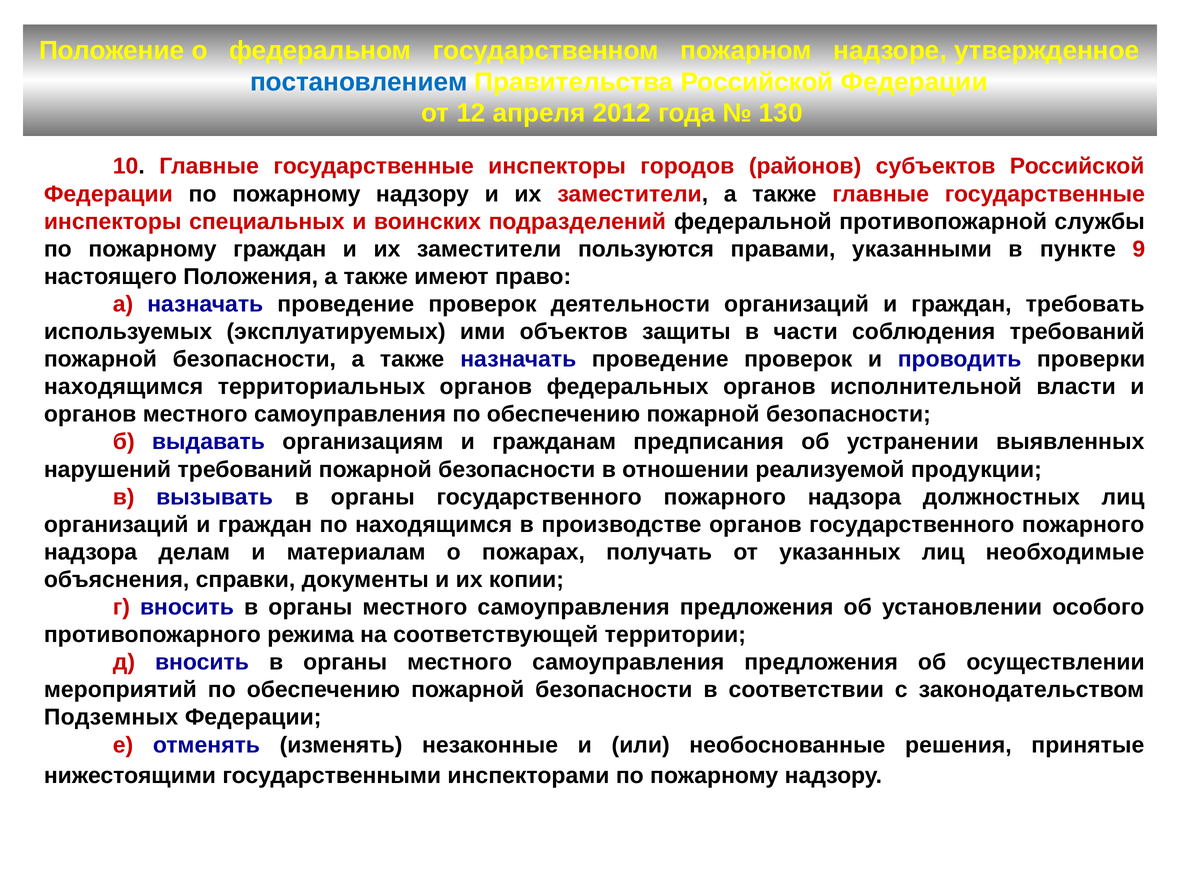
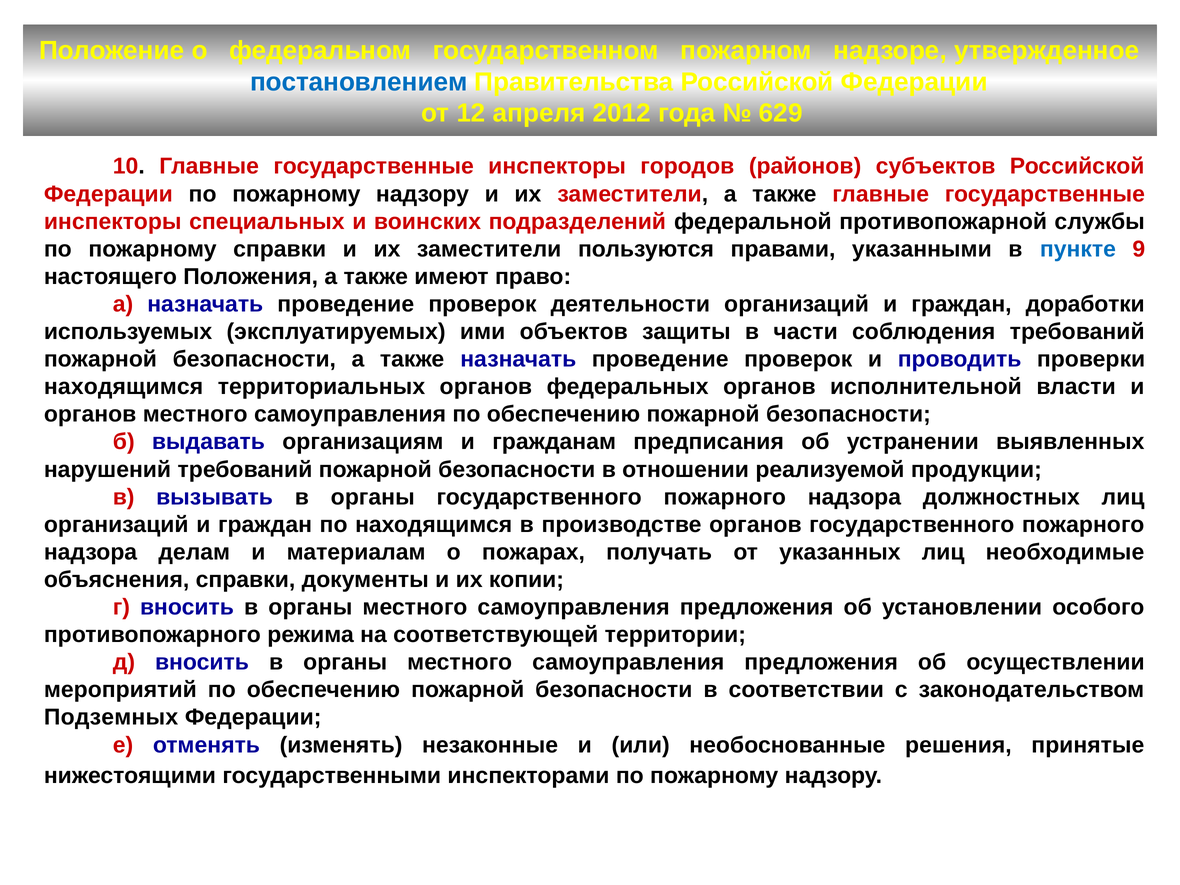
130: 130 -> 629
пожарному граждан: граждан -> справки
пункте colour: black -> blue
требовать: требовать -> доработки
